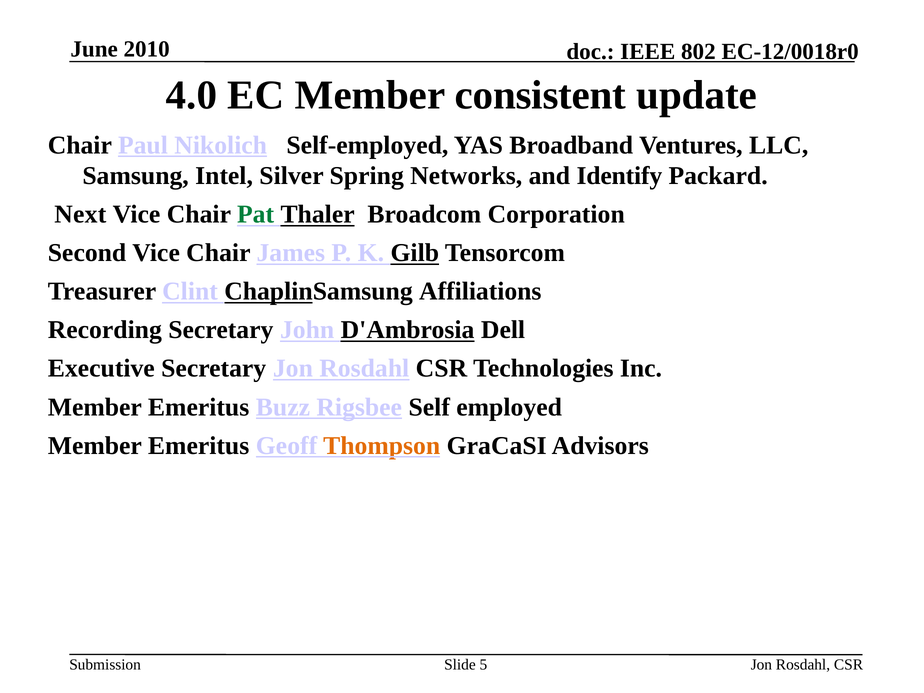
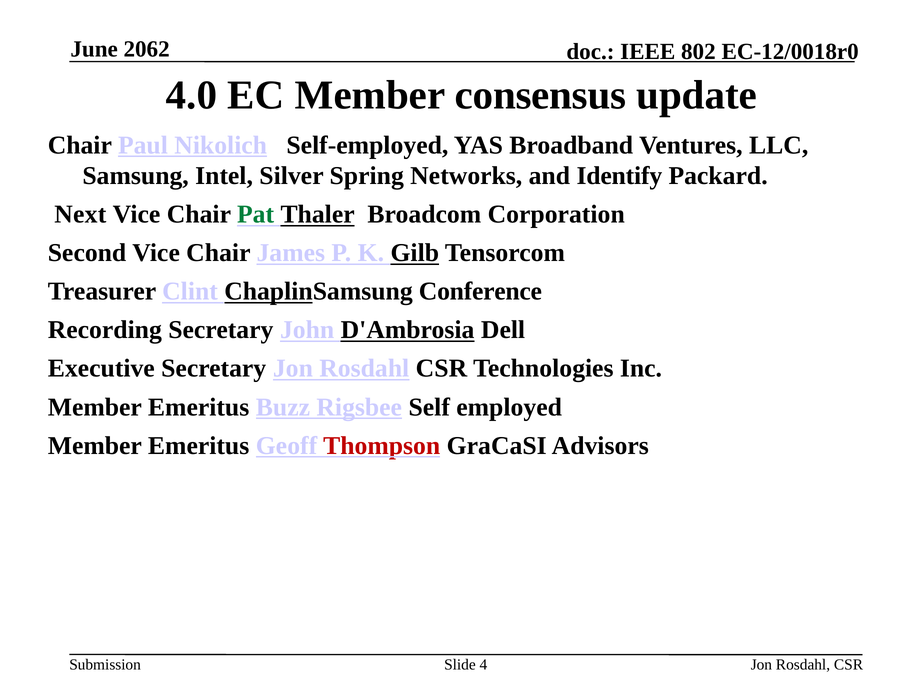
2010: 2010 -> 2062
consistent: consistent -> consensus
Affiliations: Affiliations -> Conference
Thompson colour: orange -> red
5: 5 -> 4
